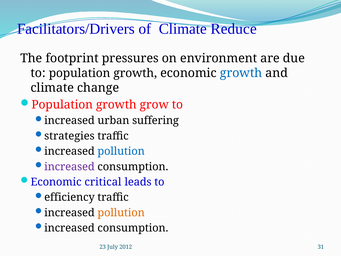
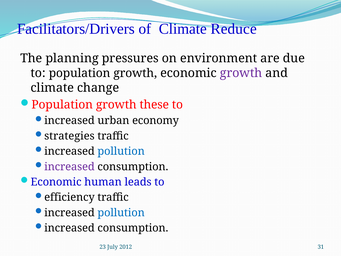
footprint: footprint -> planning
growth at (241, 73) colour: blue -> purple
grow: grow -> these
suffering: suffering -> economy
critical: critical -> human
pollution at (121, 212) colour: orange -> blue
